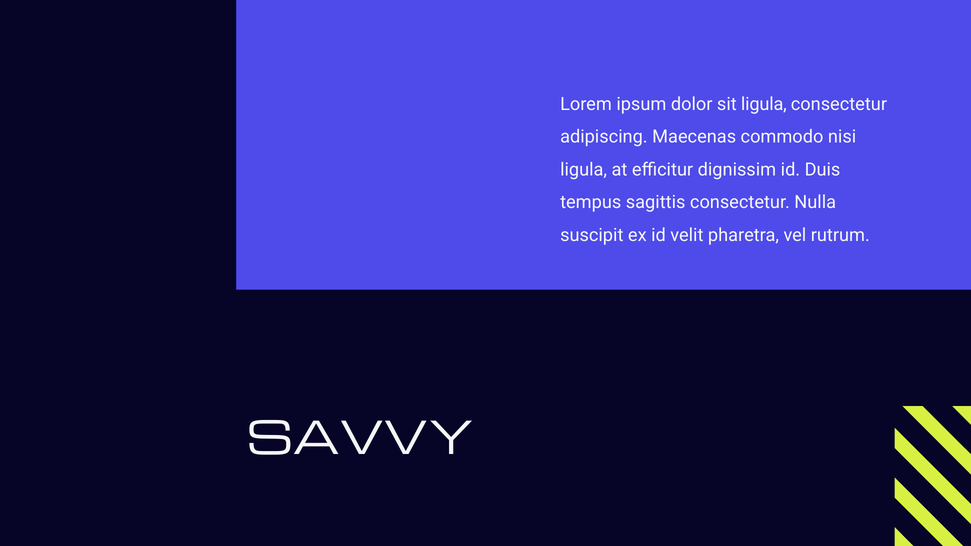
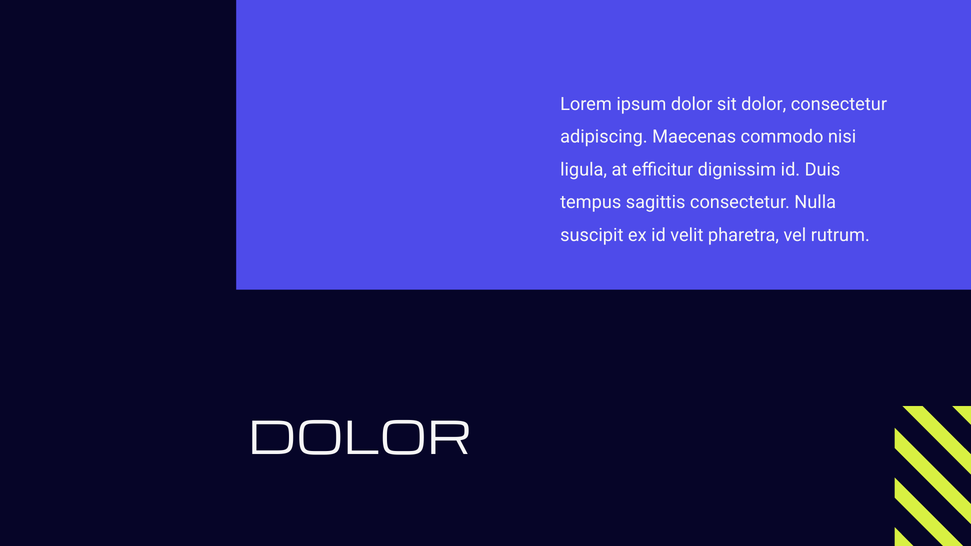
sit ligula: ligula -> dolor
SAVVY at (361, 440): SAVVY -> DOLOR
